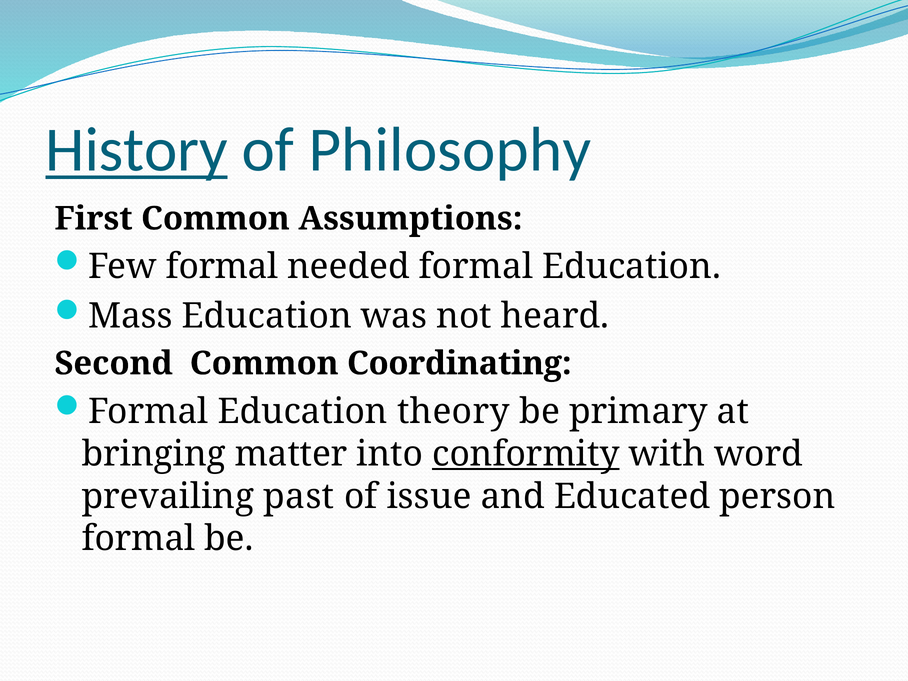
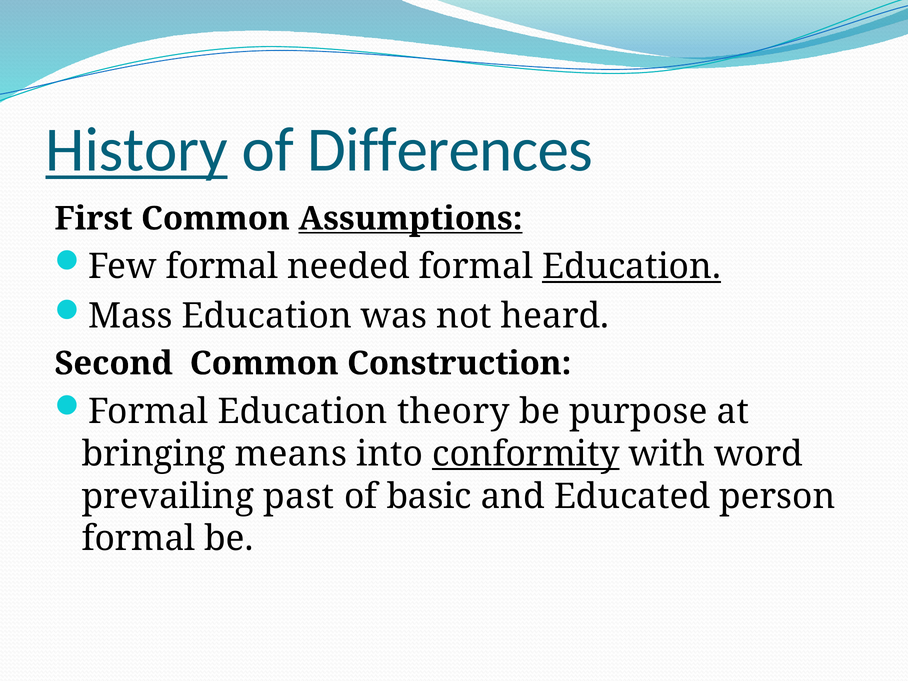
Philosophy: Philosophy -> Differences
Assumptions underline: none -> present
Education at (632, 267) underline: none -> present
Coordinating: Coordinating -> Construction
primary: primary -> purpose
matter: matter -> means
issue: issue -> basic
